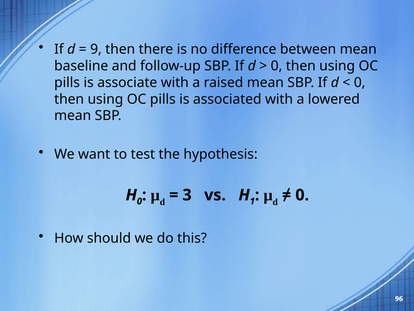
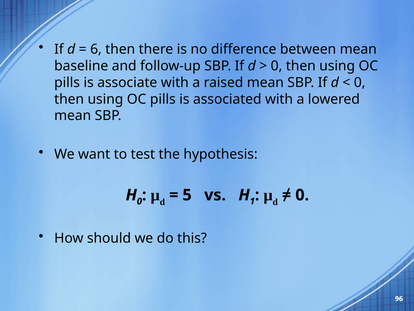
9: 9 -> 6
3: 3 -> 5
